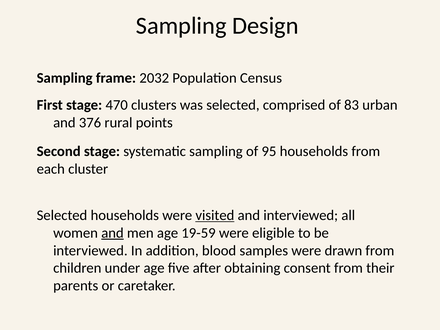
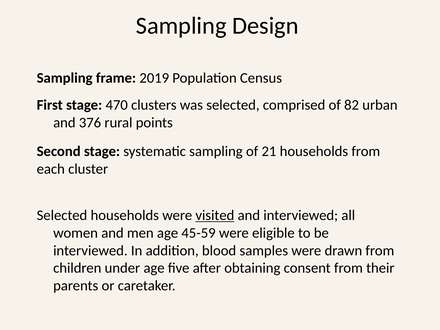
2032: 2032 -> 2019
83: 83 -> 82
95: 95 -> 21
and at (112, 233) underline: present -> none
19-59: 19-59 -> 45-59
